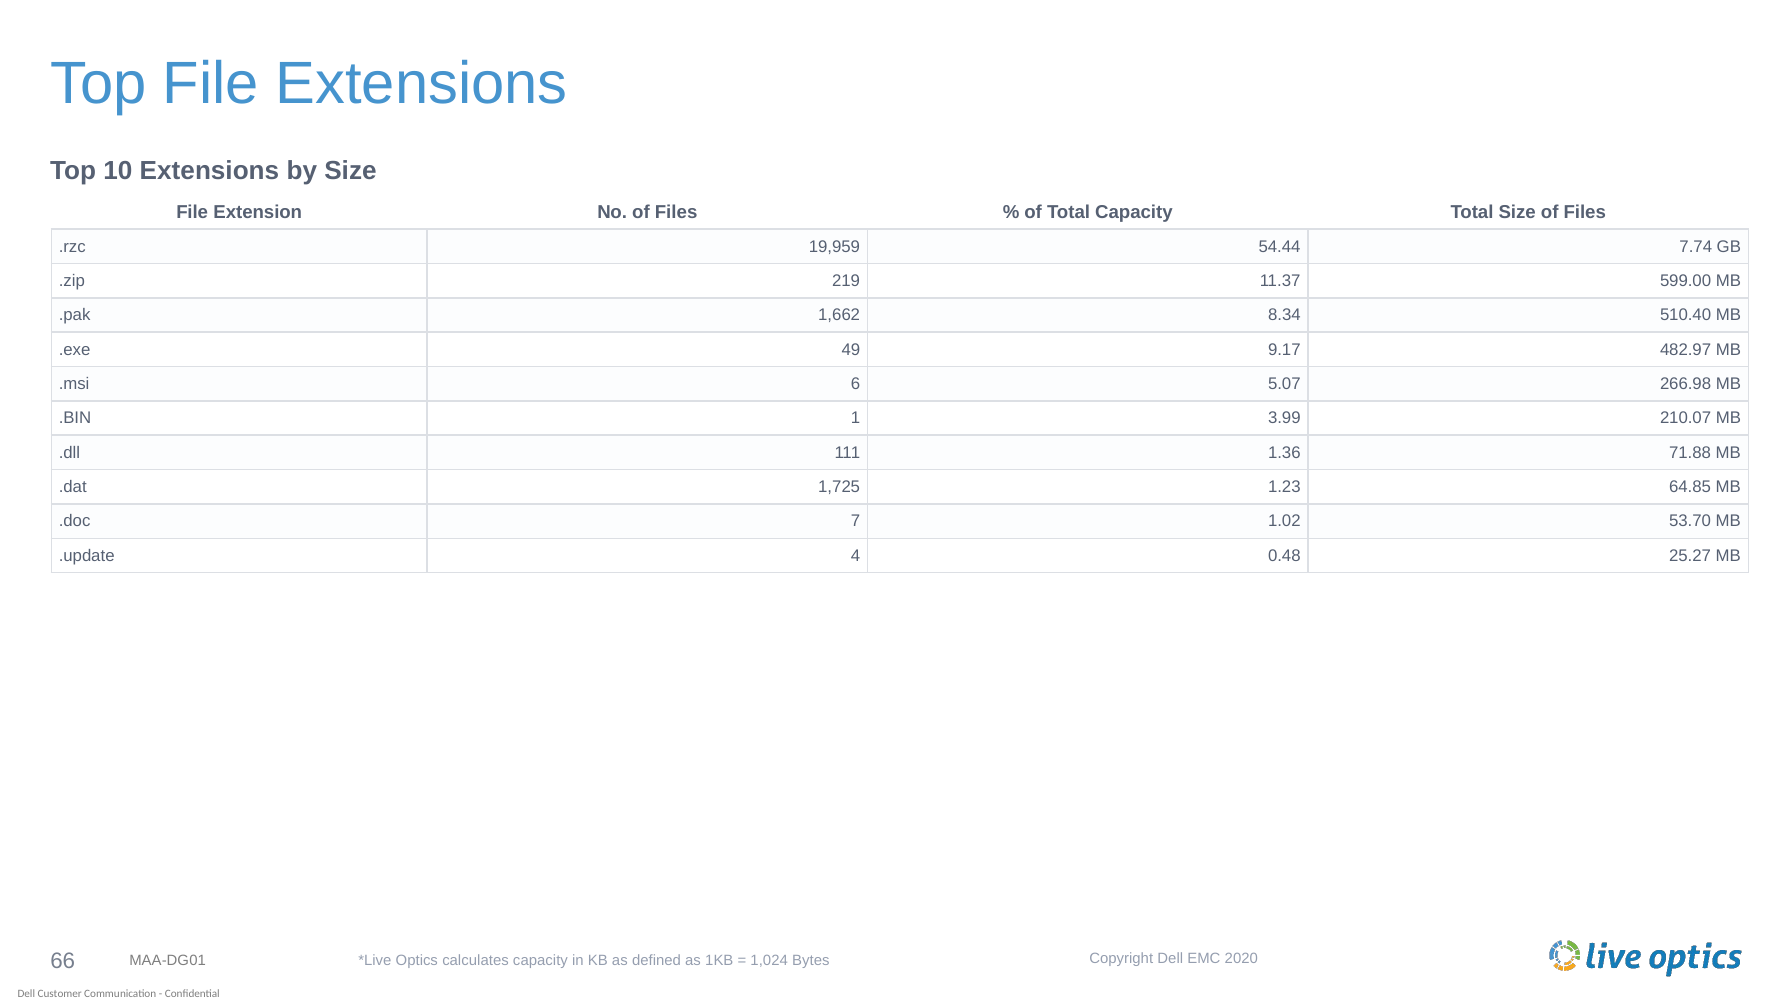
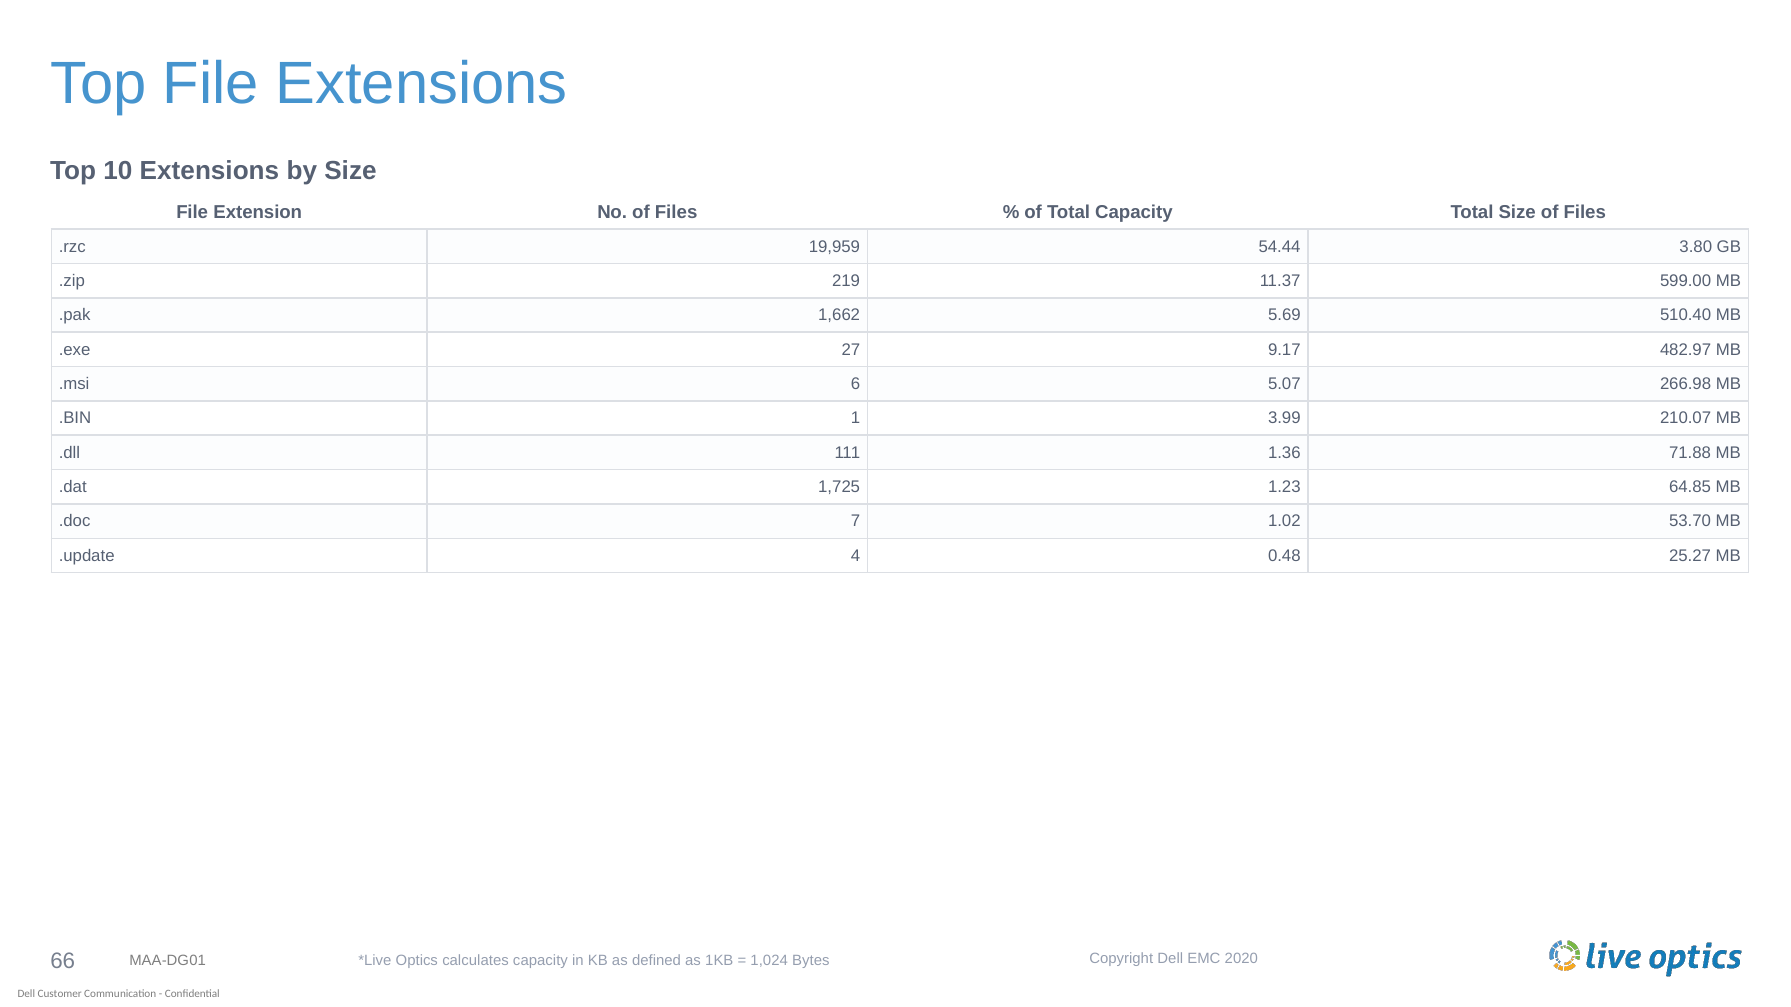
7.74: 7.74 -> 3.80
8.34: 8.34 -> 5.69
49: 49 -> 27
